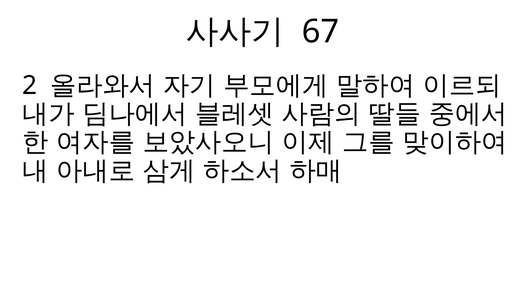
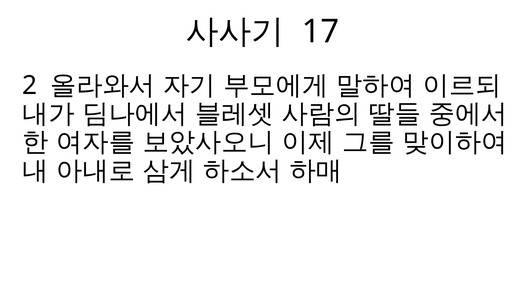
67: 67 -> 17
